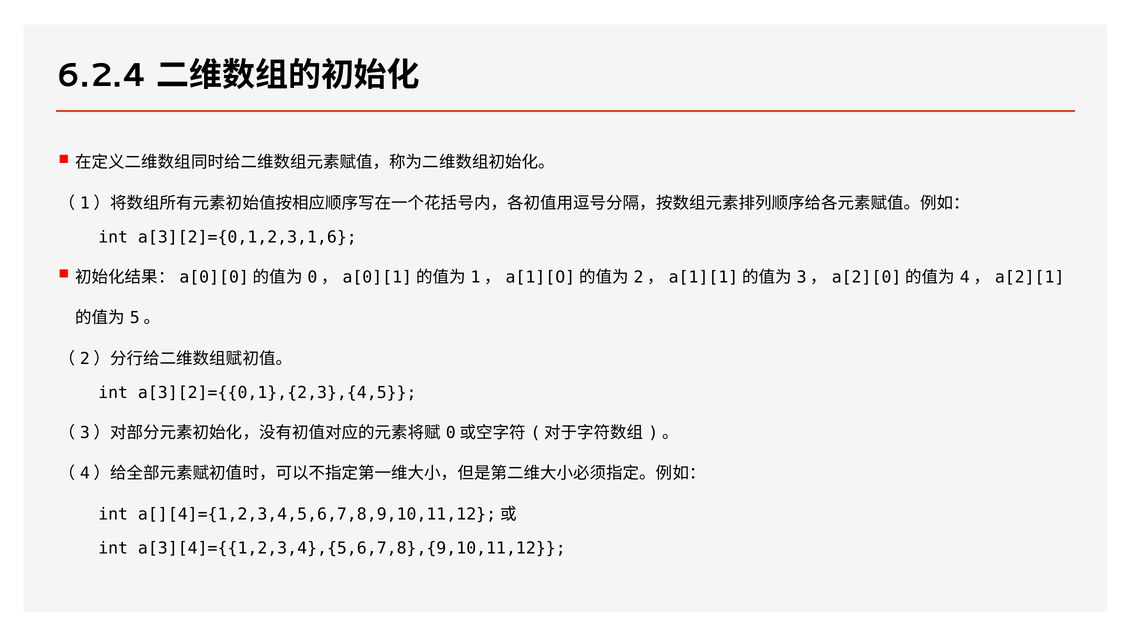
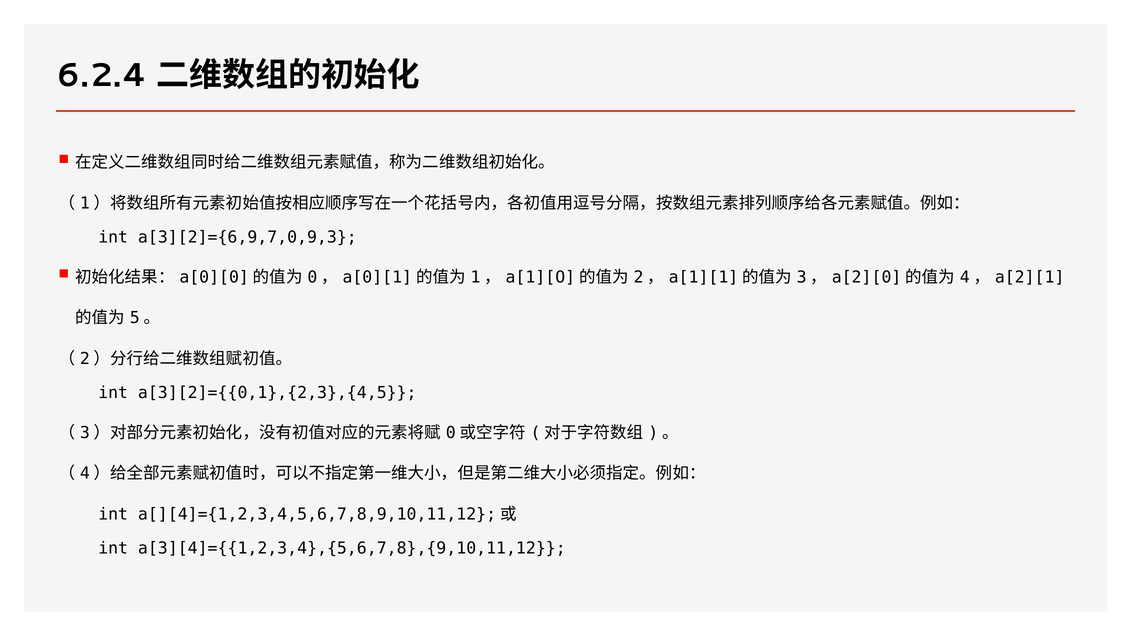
a[3][2]={0,1,2,3,1,6: a[3][2]={0,1,2,3,1,6 -> a[3][2]={6,9,7,0,9,3
